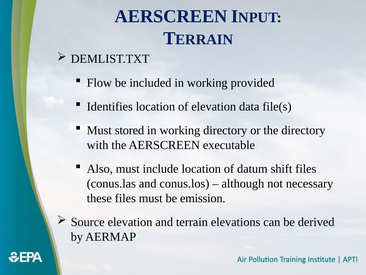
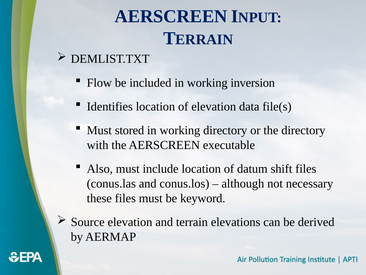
provided: provided -> inversion
emission: emission -> keyword
